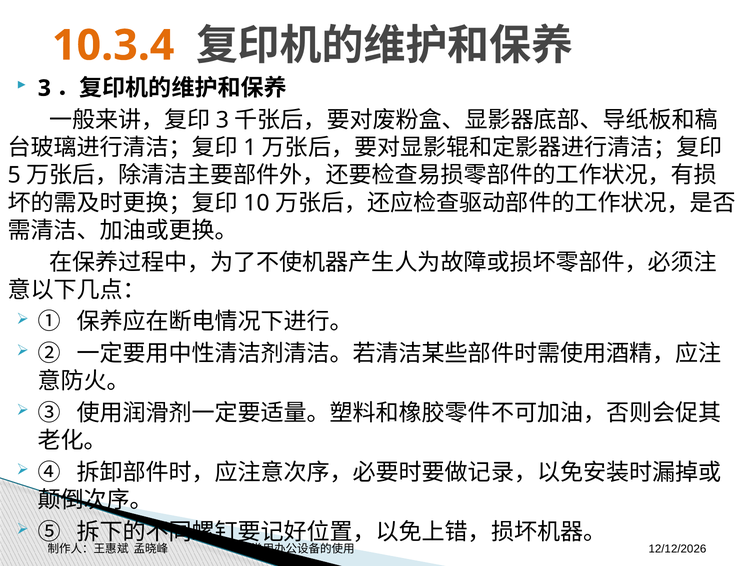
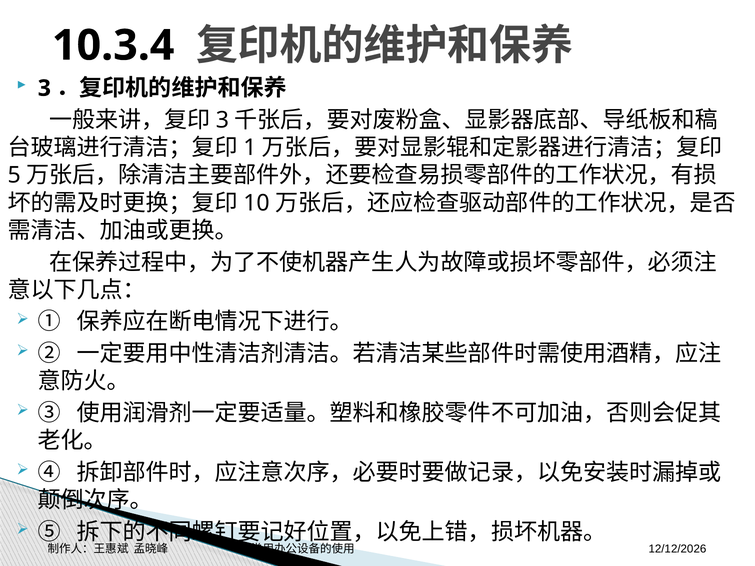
10.3.4 colour: orange -> black
